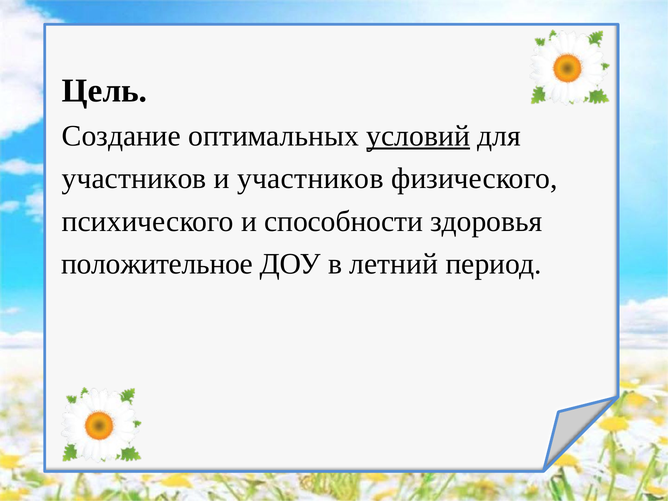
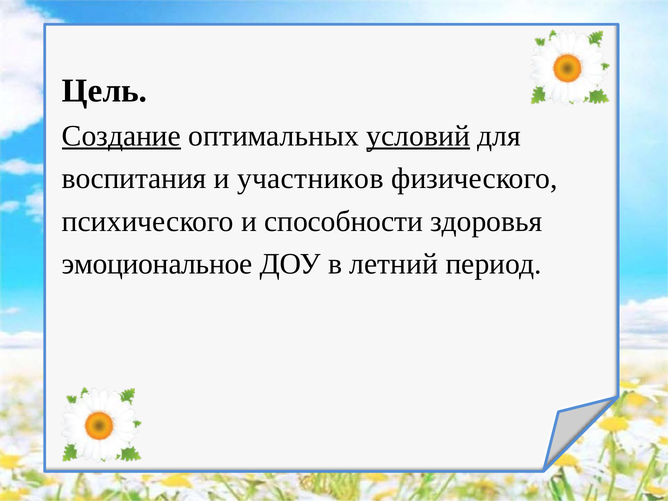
Создание underline: none -> present
участников at (134, 179): участников -> воспитания
положительное: положительное -> эмоциональное
